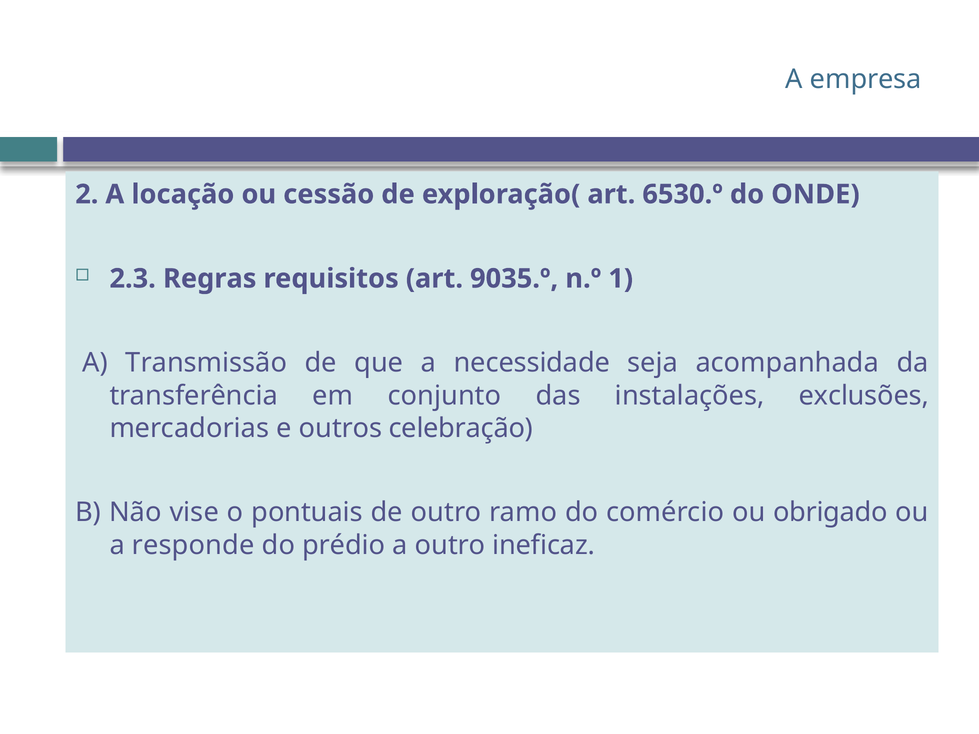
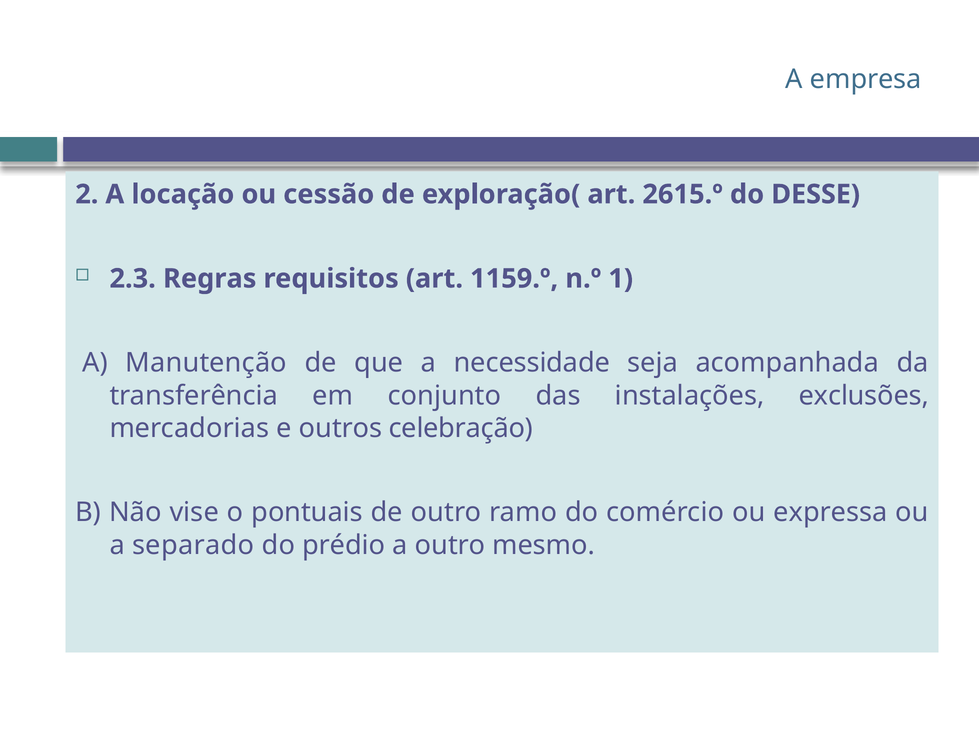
6530.º: 6530.º -> 2615.º
ONDE: ONDE -> DESSE
9035.º: 9035.º -> 1159.º
Transmissão: Transmissão -> Manutenção
obrigado: obrigado -> expressa
responde: responde -> separado
ineficaz: ineficaz -> mesmo
